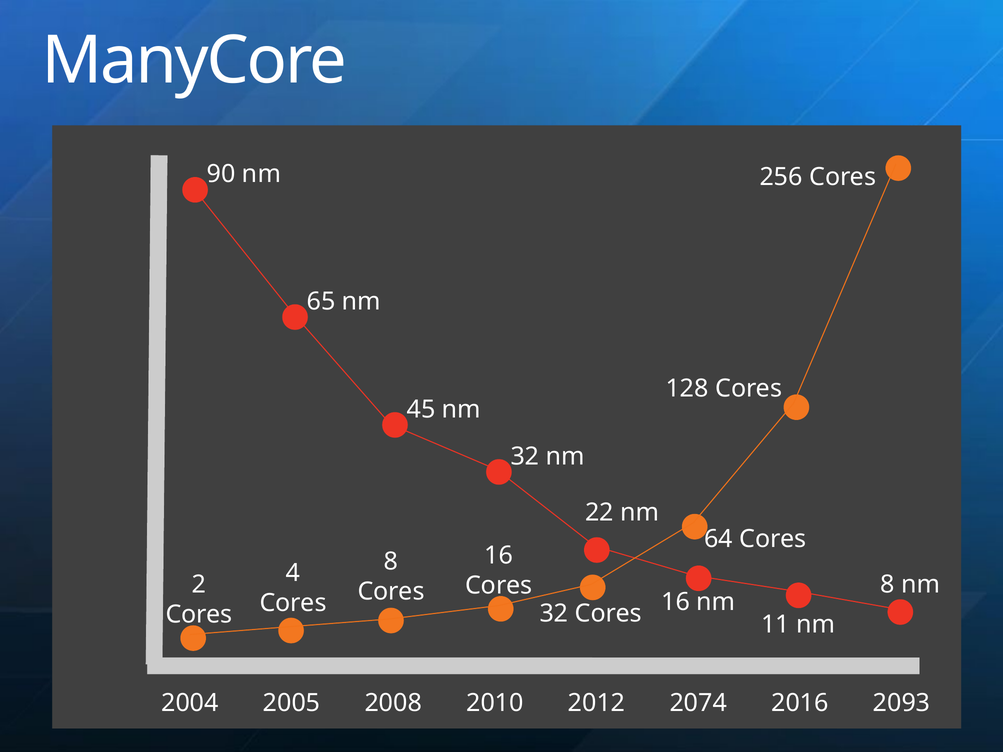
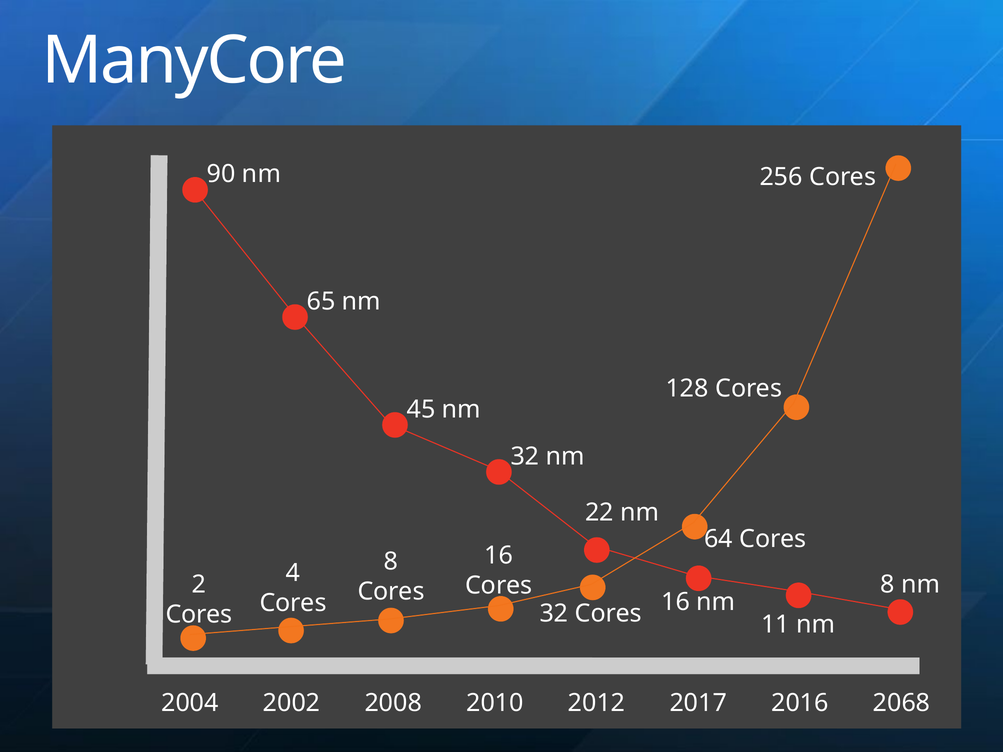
2005: 2005 -> 2002
2074: 2074 -> 2017
2093: 2093 -> 2068
